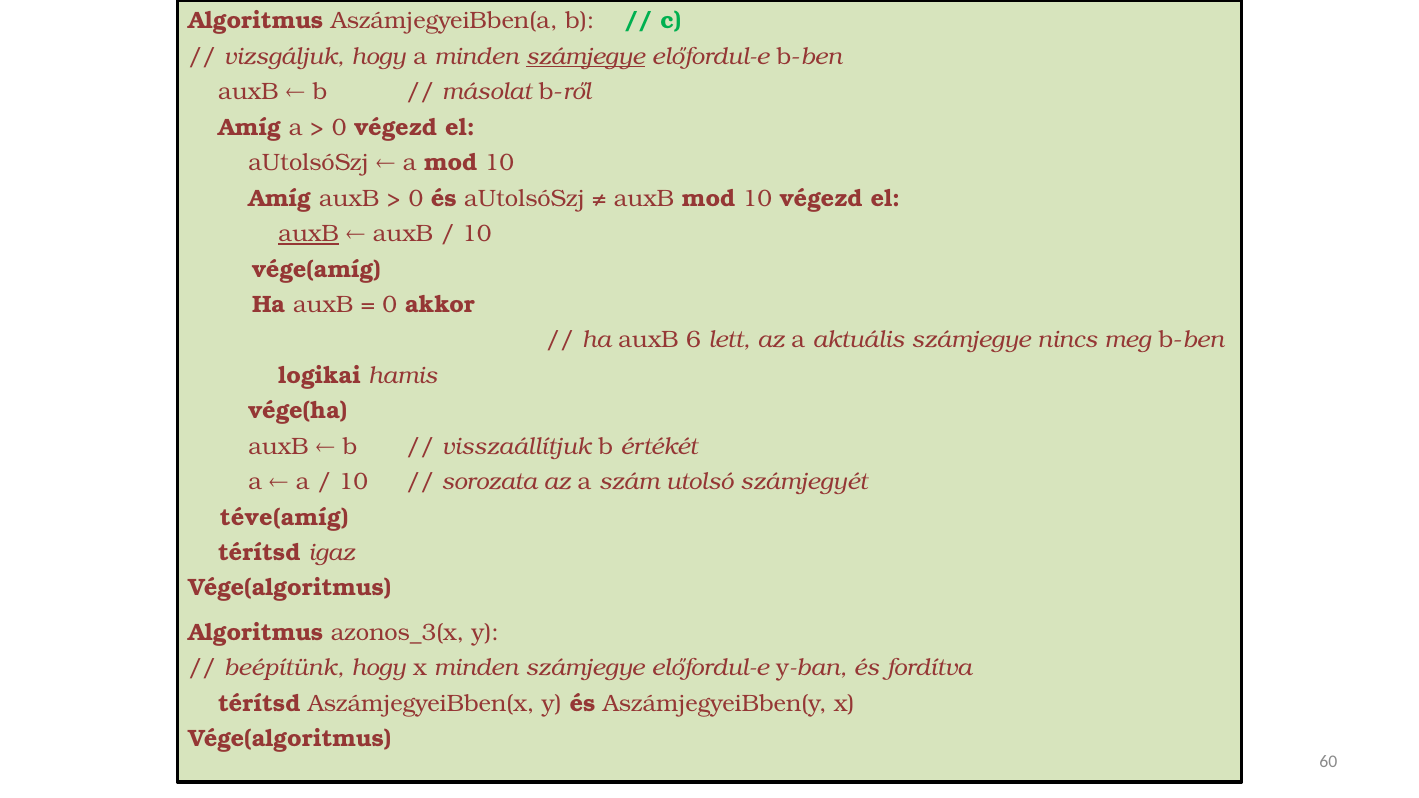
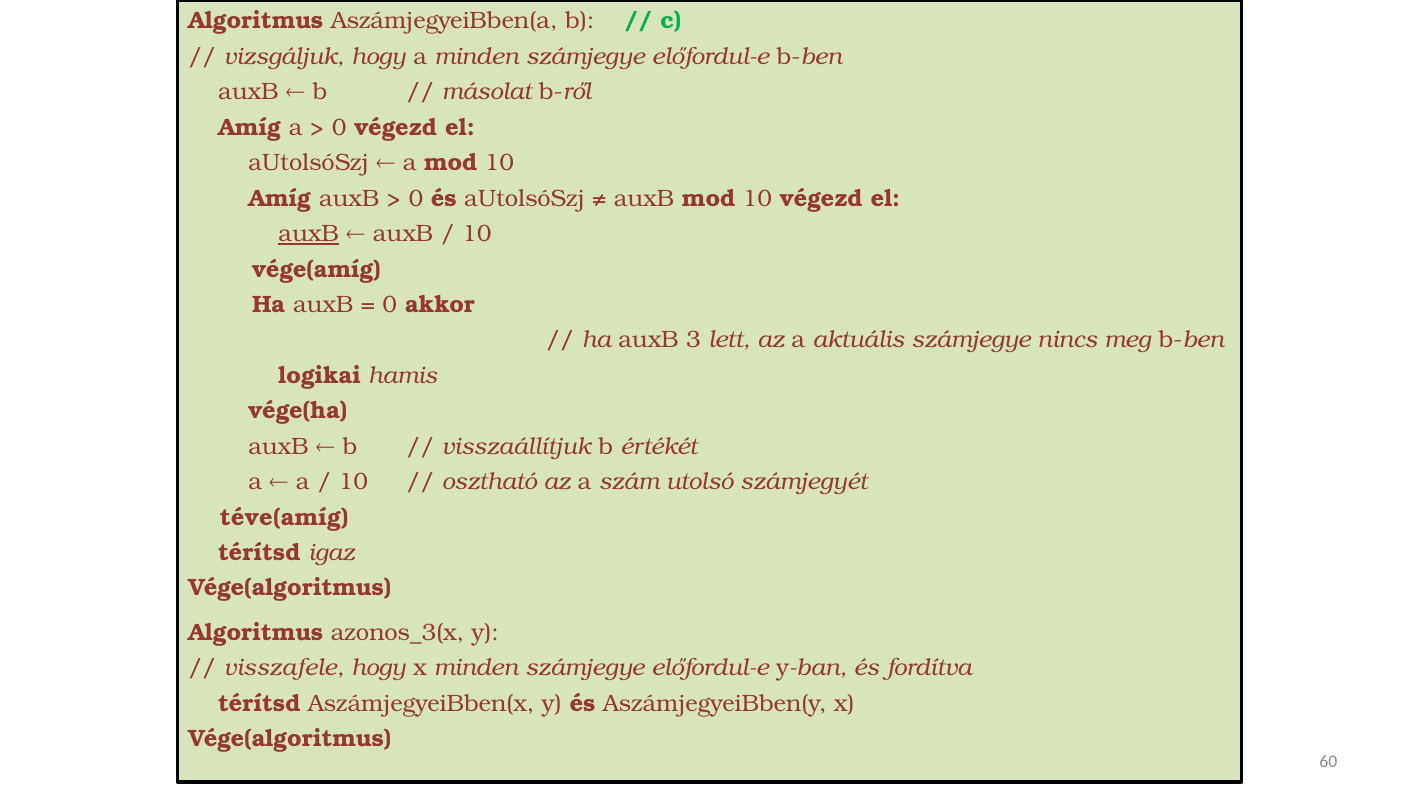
számjegye at (585, 57) underline: present -> none
6: 6 -> 3
sorozata: sorozata -> osztható
beépítünk: beépítünk -> visszafele
